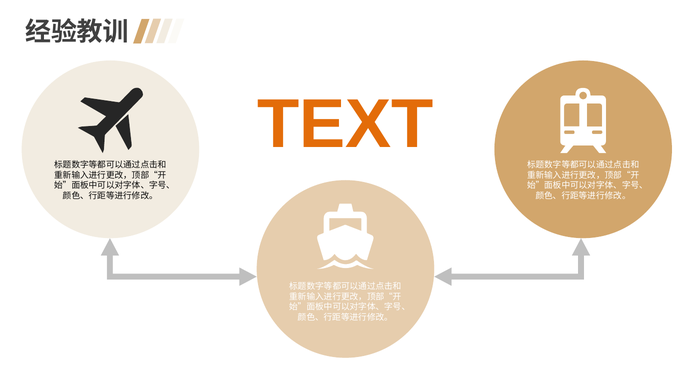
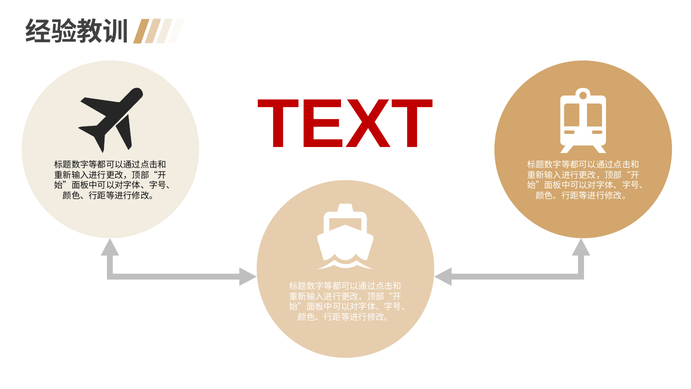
TEXT colour: orange -> red
